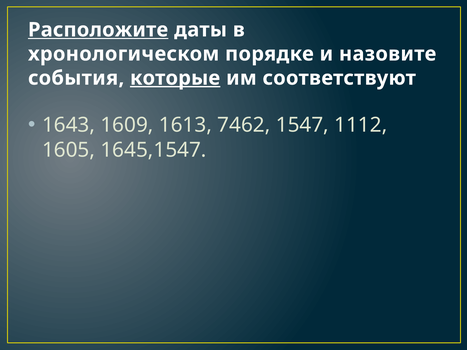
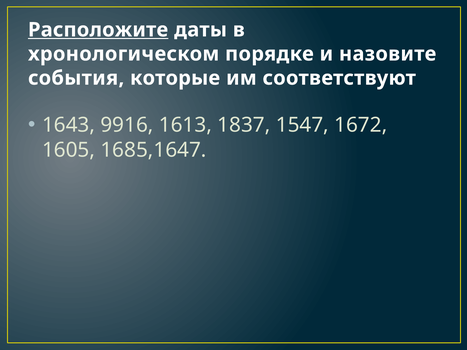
которые underline: present -> none
1609: 1609 -> 9916
7462: 7462 -> 1837
1112: 1112 -> 1672
1645,1547: 1645,1547 -> 1685,1647
